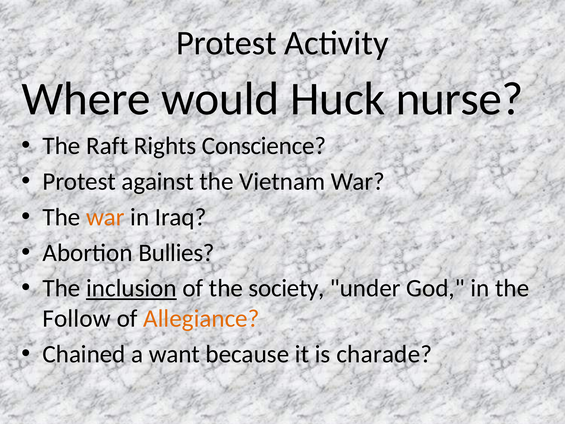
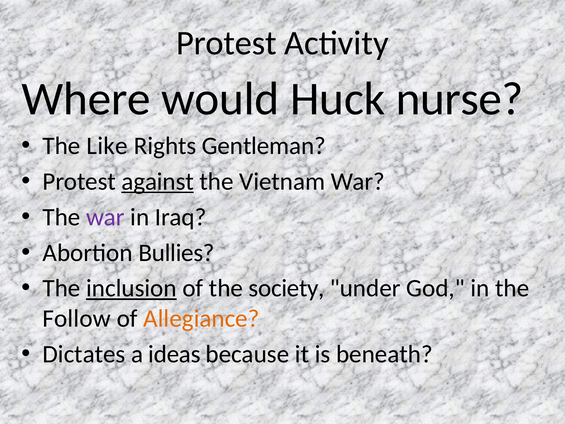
Raft: Raft -> Like
Conscience: Conscience -> Gentleman
against underline: none -> present
war at (105, 217) colour: orange -> purple
Chained: Chained -> Dictates
want: want -> ideas
charade: charade -> beneath
